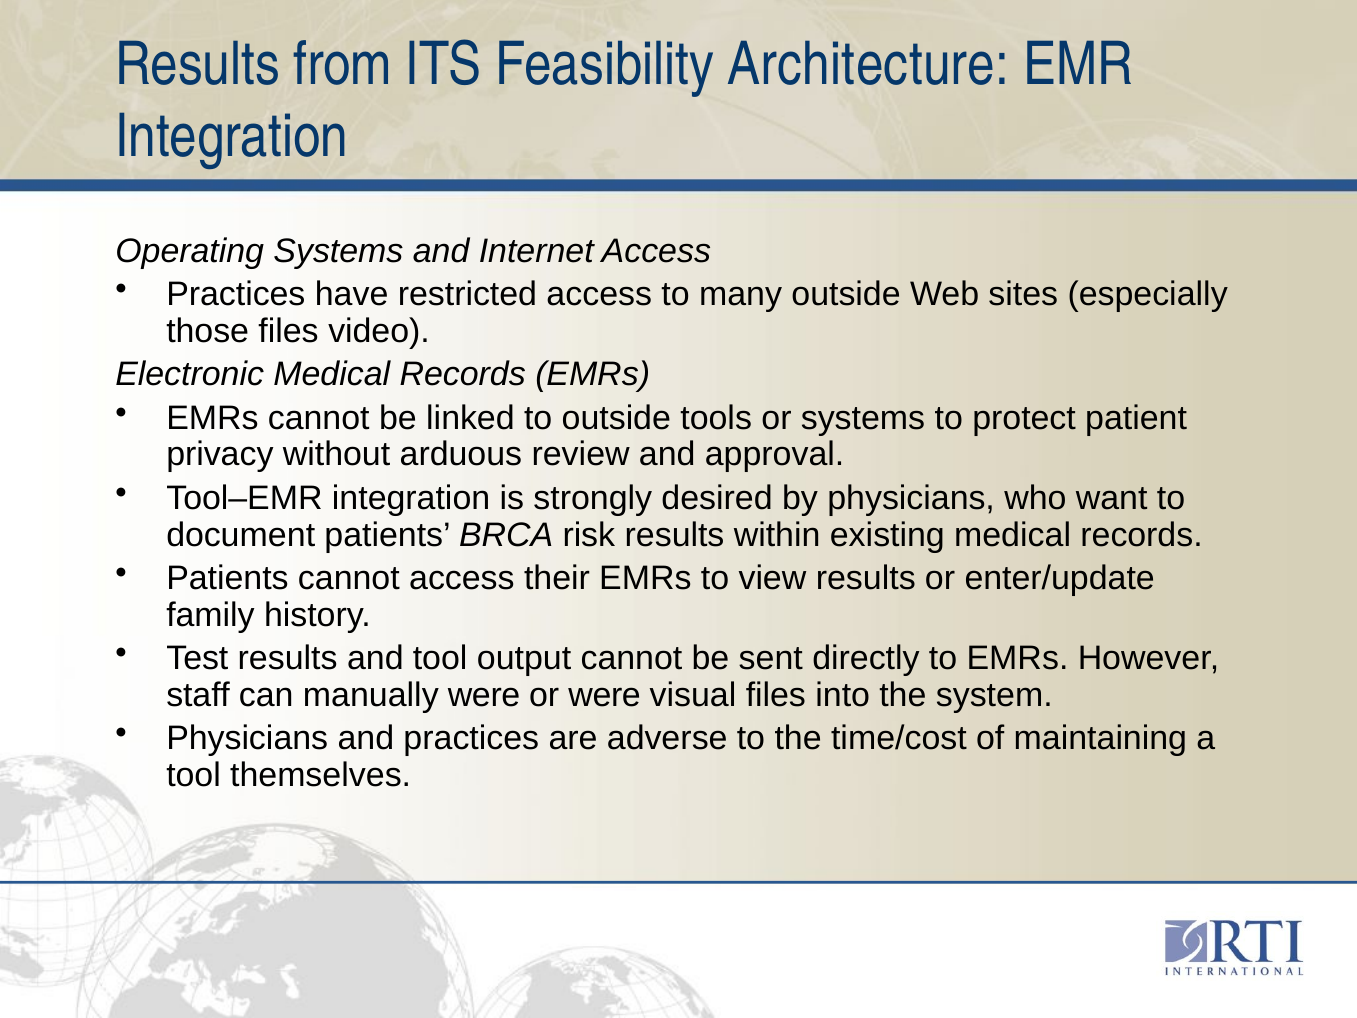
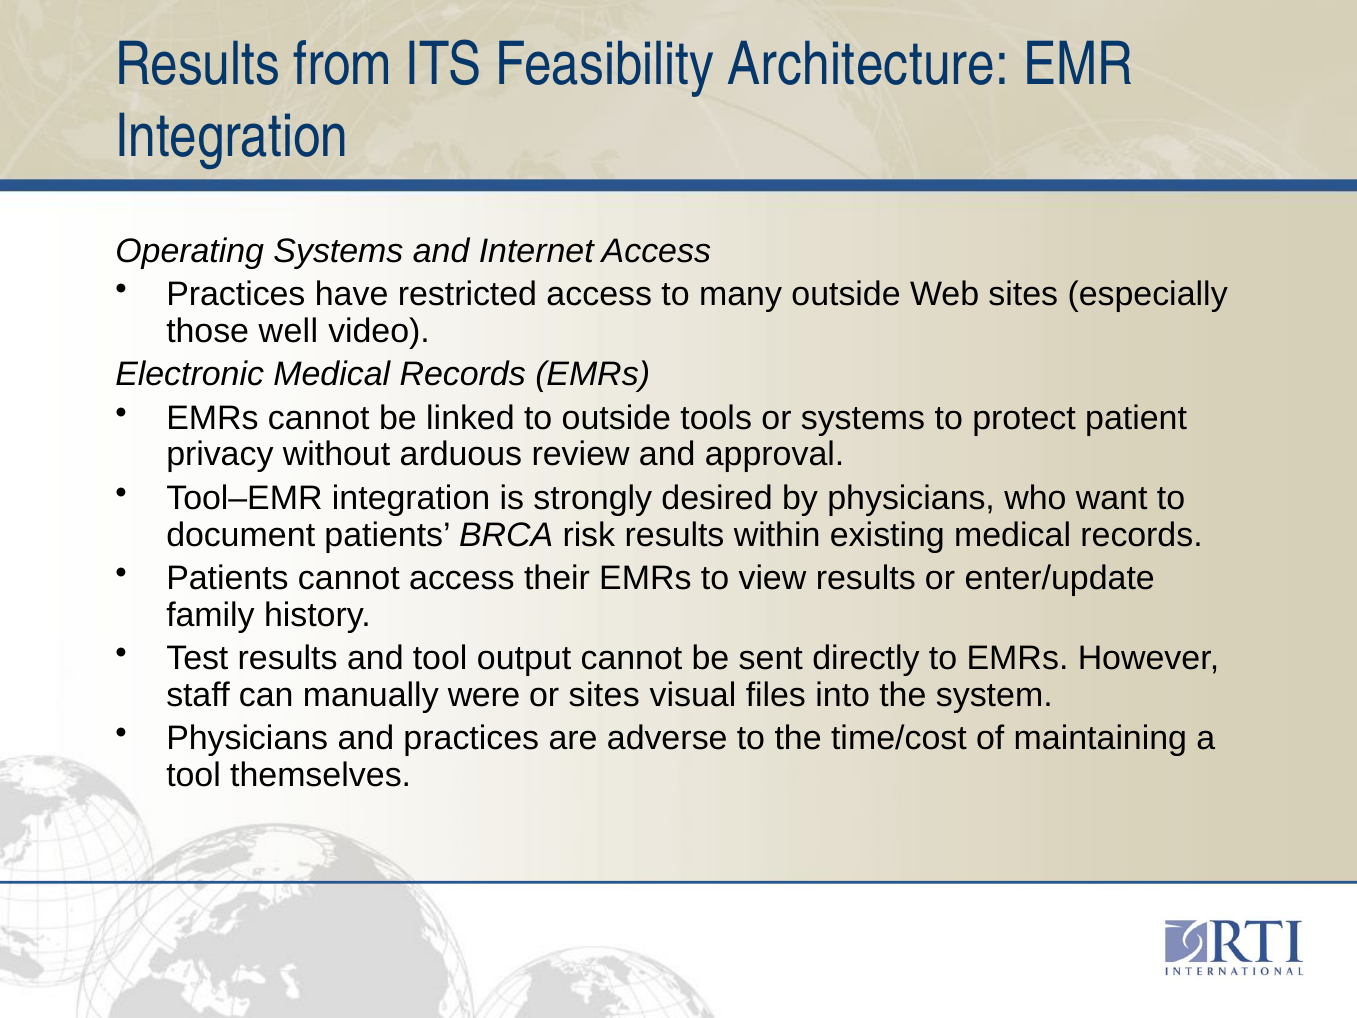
those files: files -> well
or were: were -> sites
